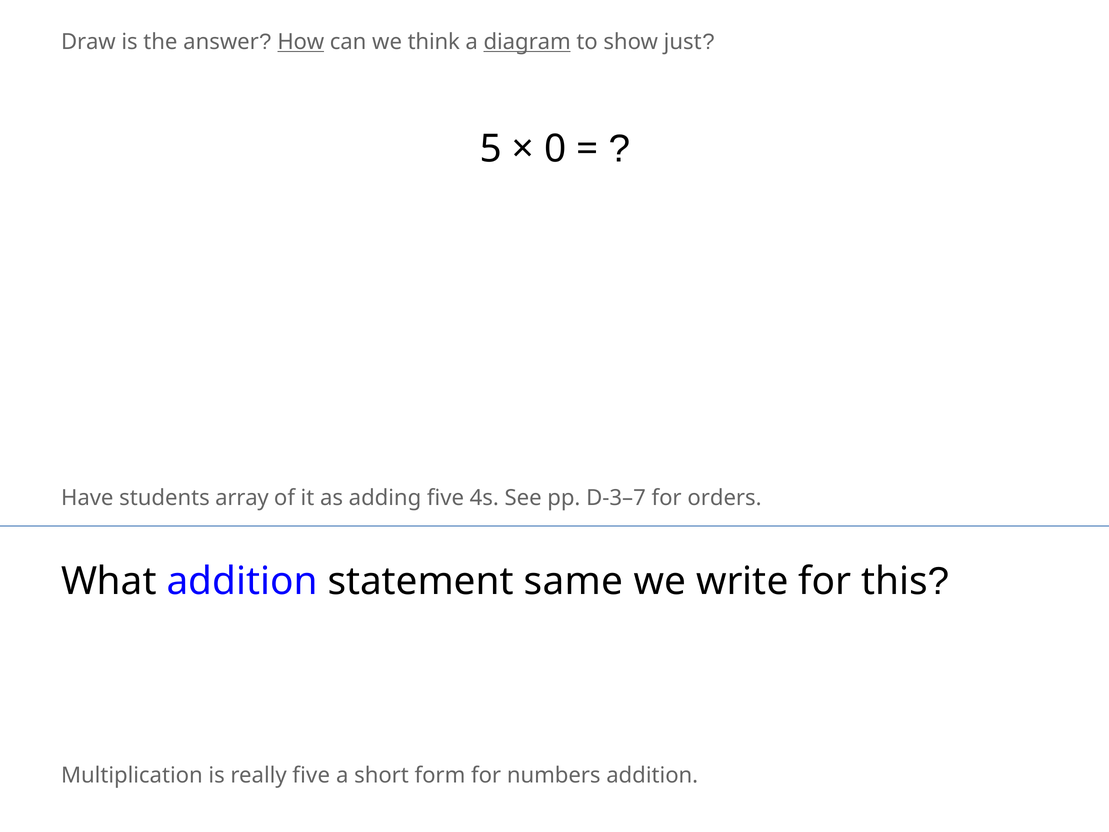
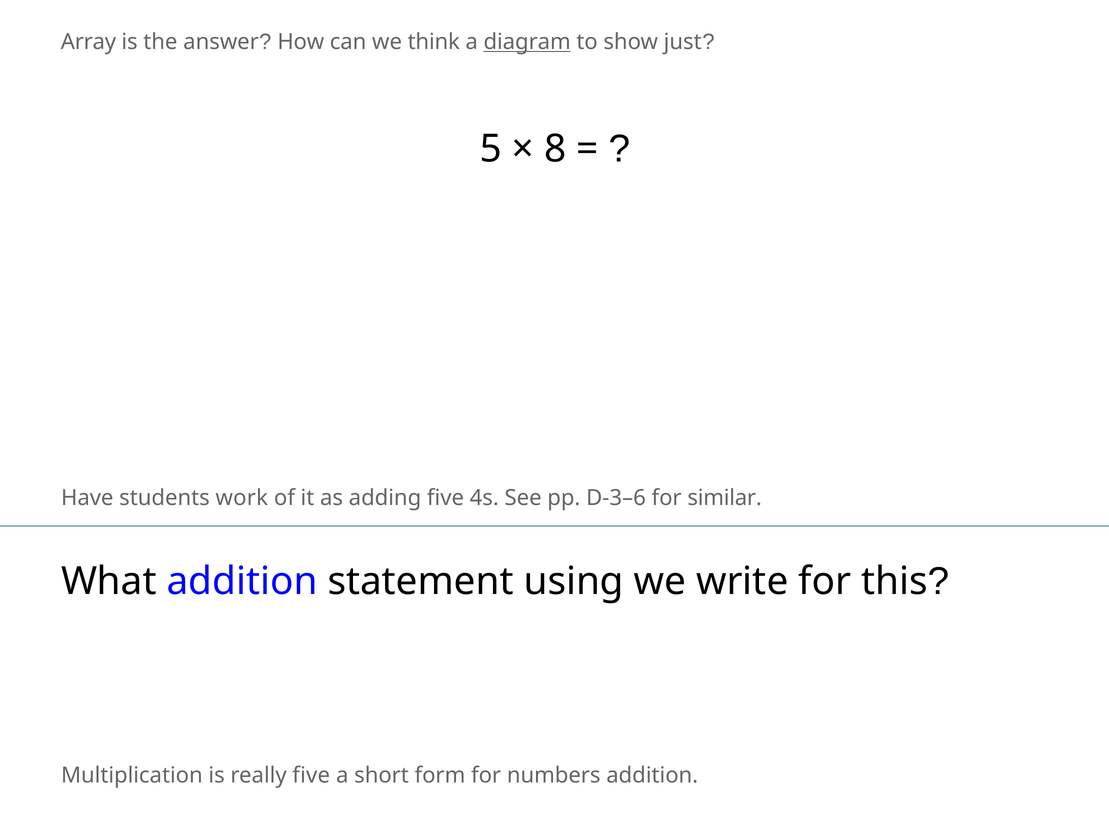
Draw: Draw -> Array
How underline: present -> none
0: 0 -> 8
array: array -> work
D-3–7: D-3–7 -> D-3–6
orders: orders -> similar
same: same -> using
